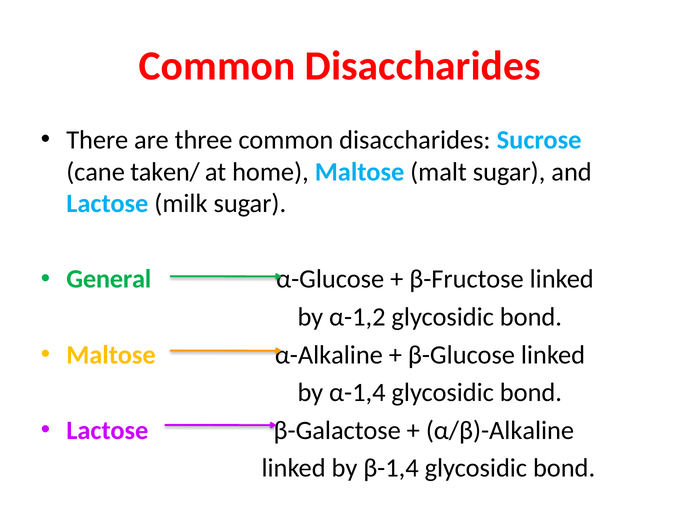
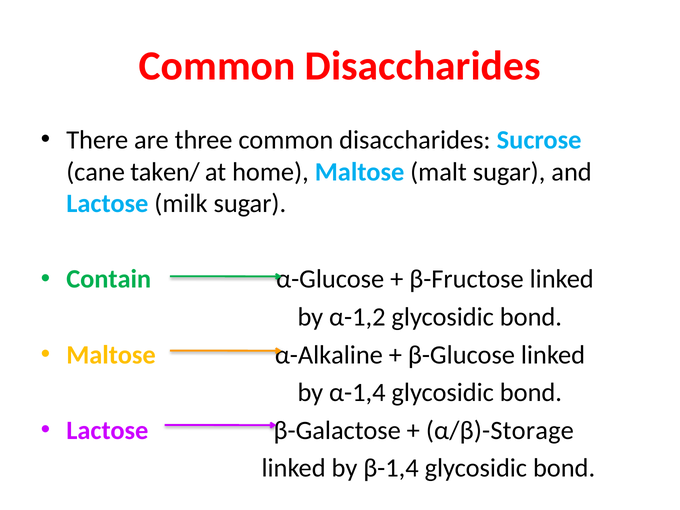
General: General -> Contain
α/β)-Alkaline: α/β)-Alkaline -> α/β)-Storage
